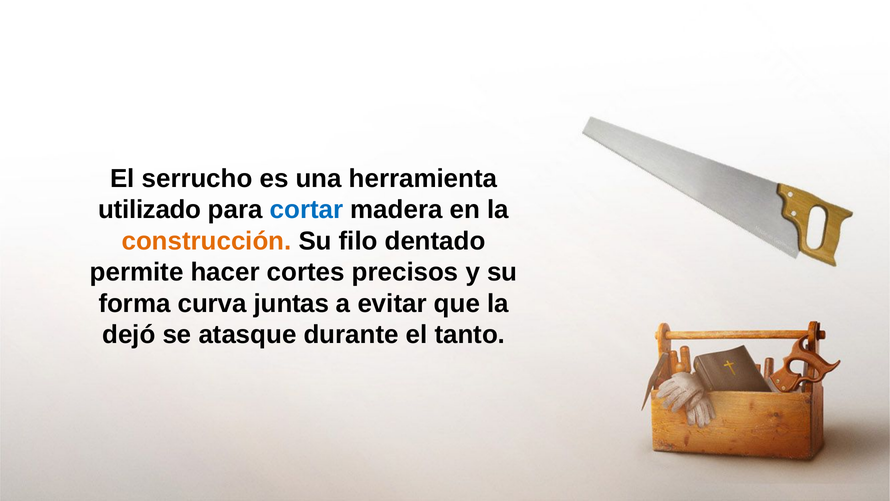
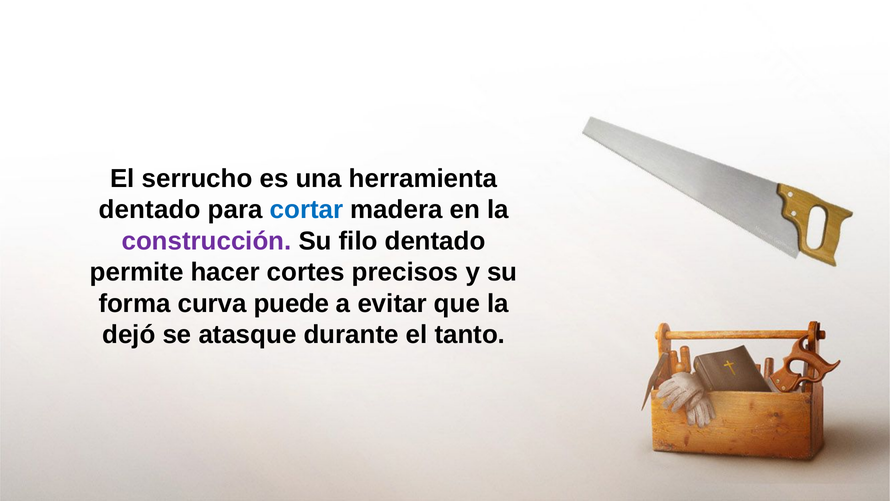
utilizado at (150, 210): utilizado -> dentado
construcción colour: orange -> purple
juntas: juntas -> puede
